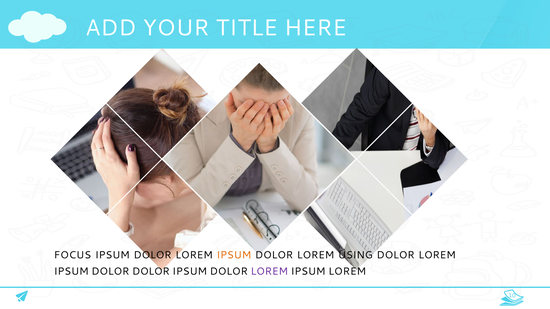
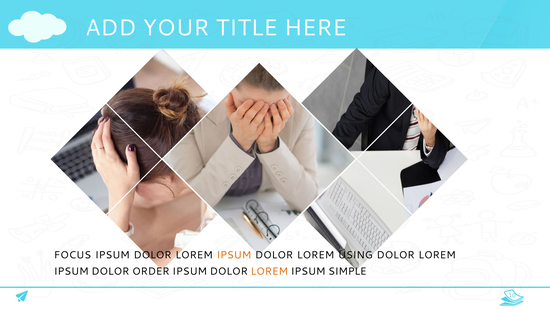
DOLOR DOLOR: DOLOR -> ORDER
LOREM at (269, 272) colour: purple -> orange
IPSUM LOREM: LOREM -> SIMPLE
